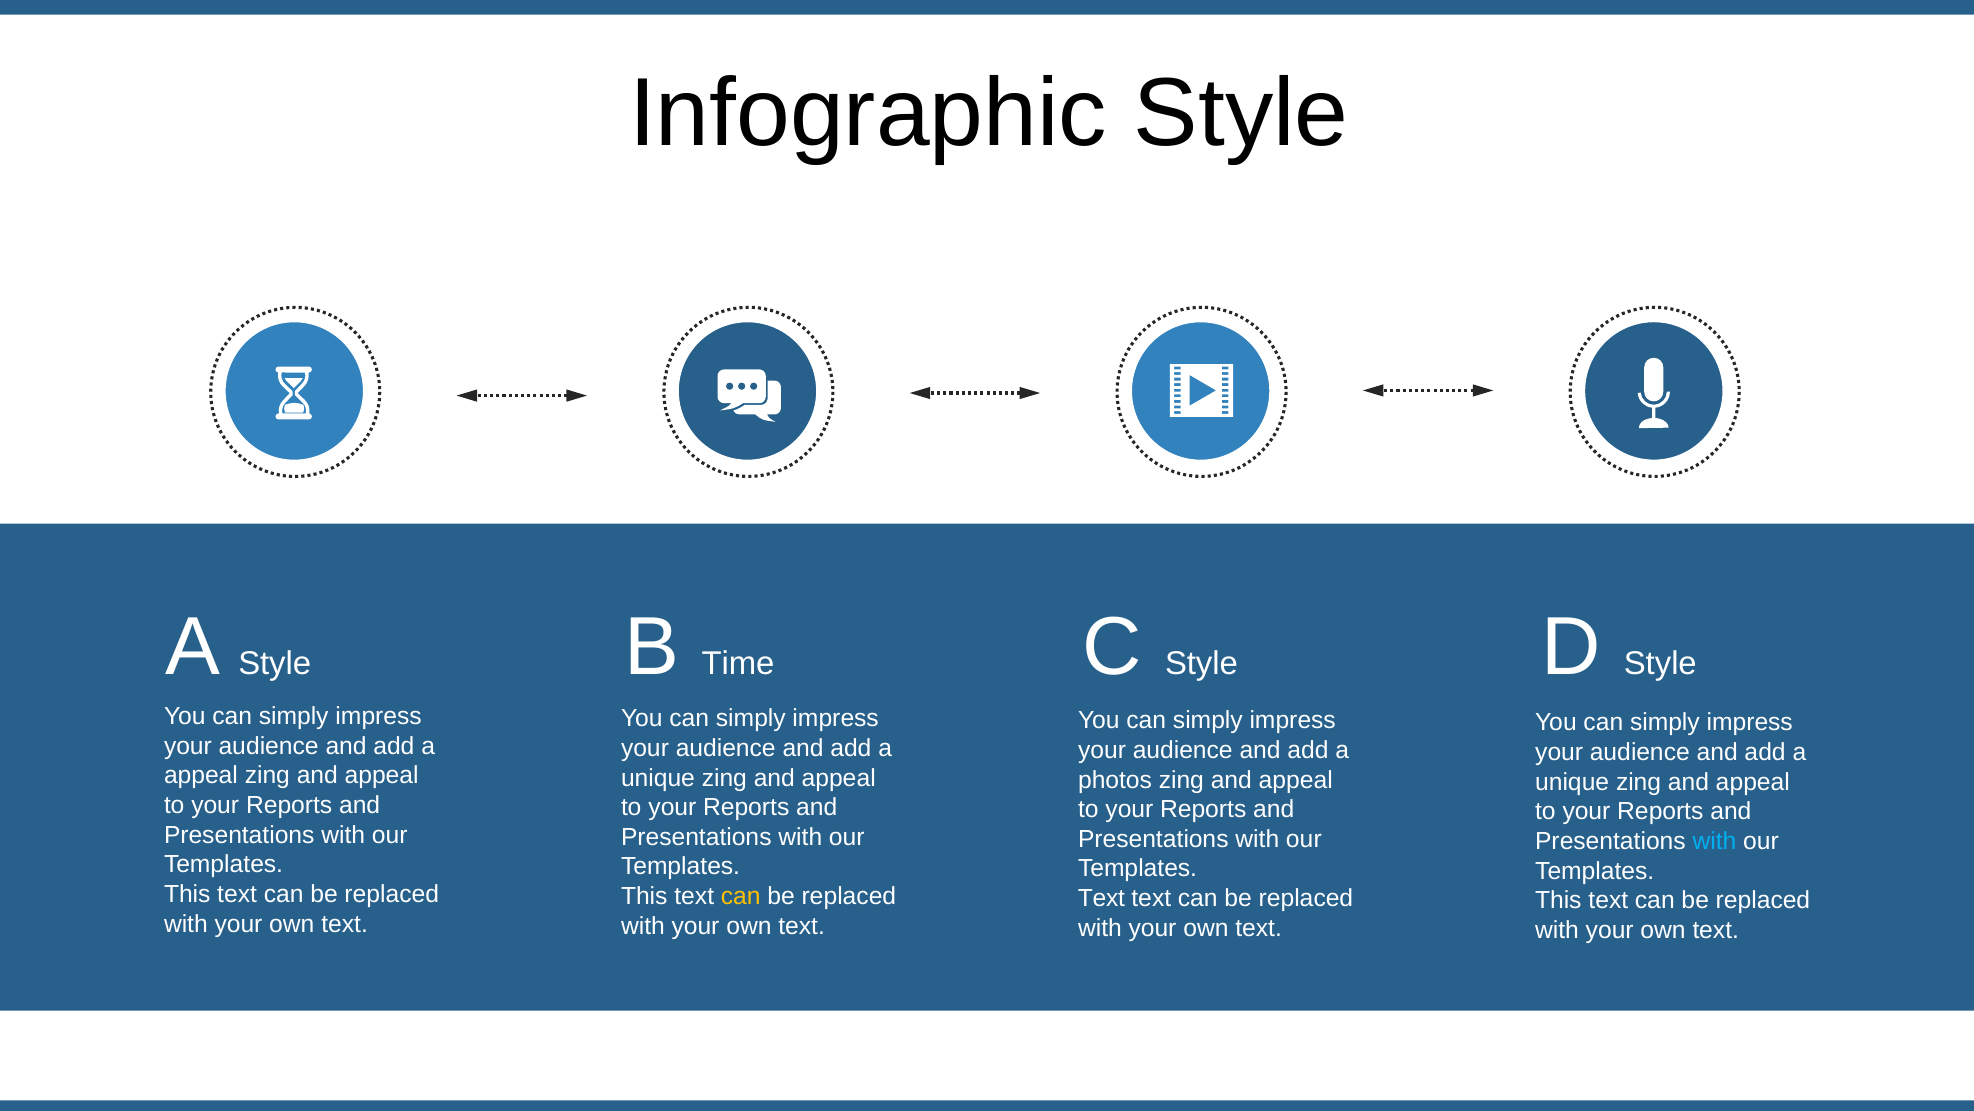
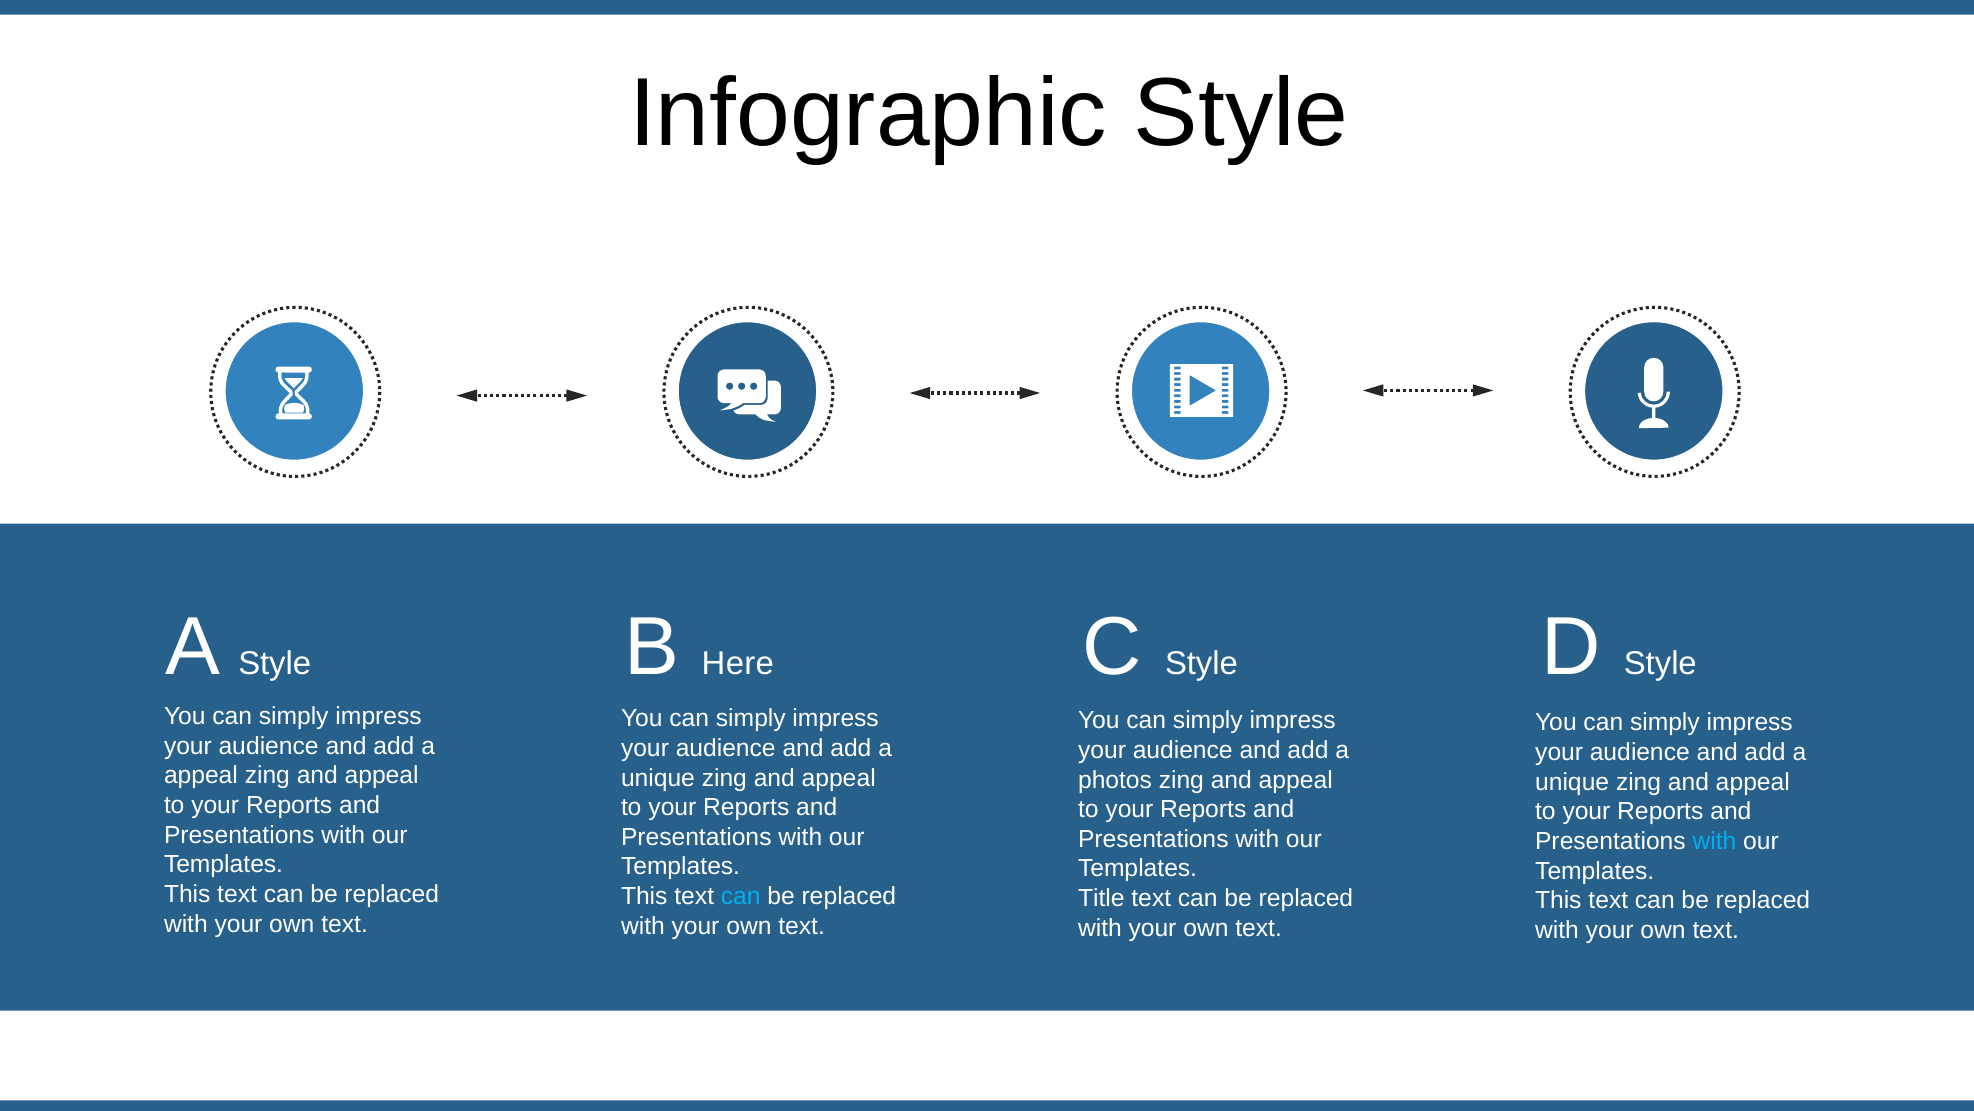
Time: Time -> Here
can at (741, 896) colour: yellow -> light blue
Text at (1101, 898): Text -> Title
